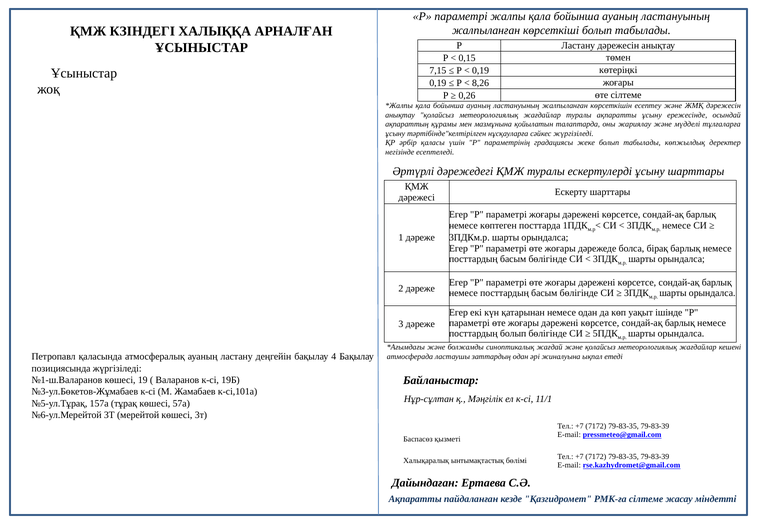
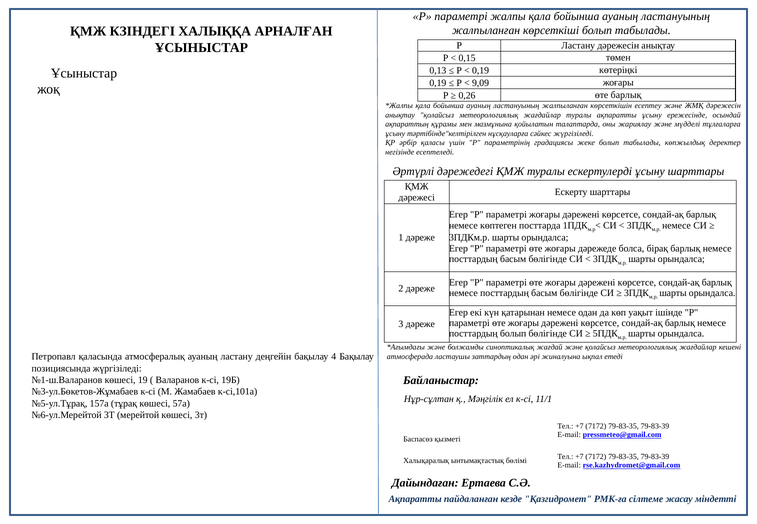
7,15: 7,15 -> 0,13
8,26: 8,26 -> 9,09
өте сілтеме: сілтеме -> барлық
